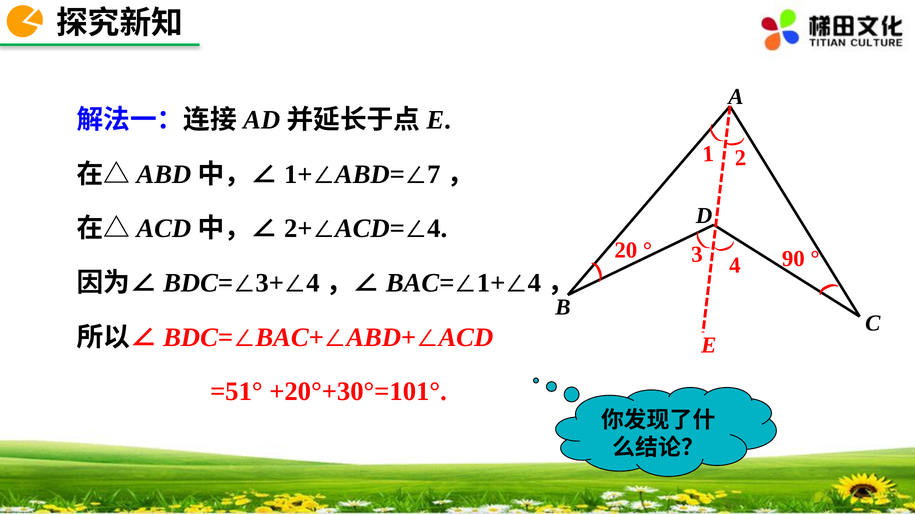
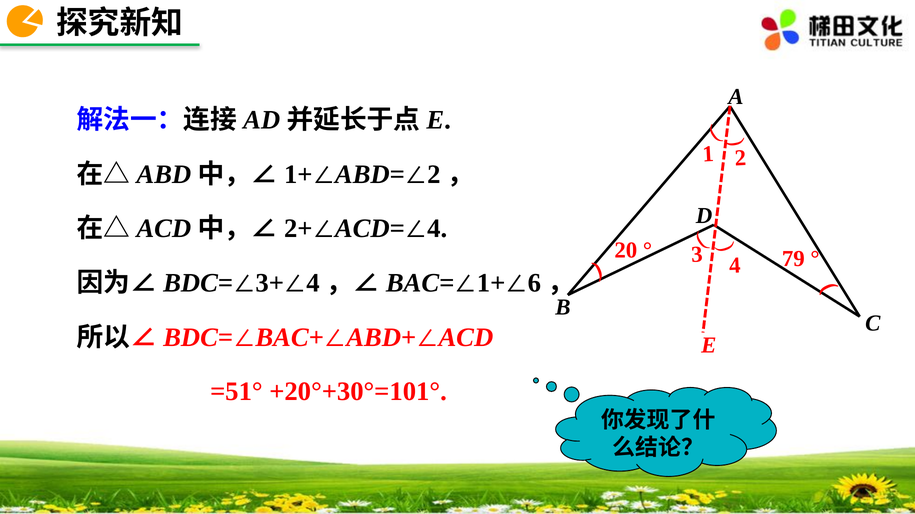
7 at (434, 174): 7 -> 2
90: 90 -> 79
4 at (534, 283): 4 -> 6
